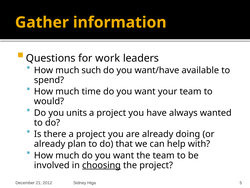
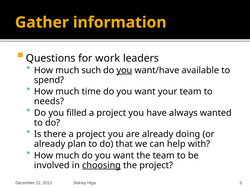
you at (124, 70) underline: none -> present
would: would -> needs
units: units -> filled
